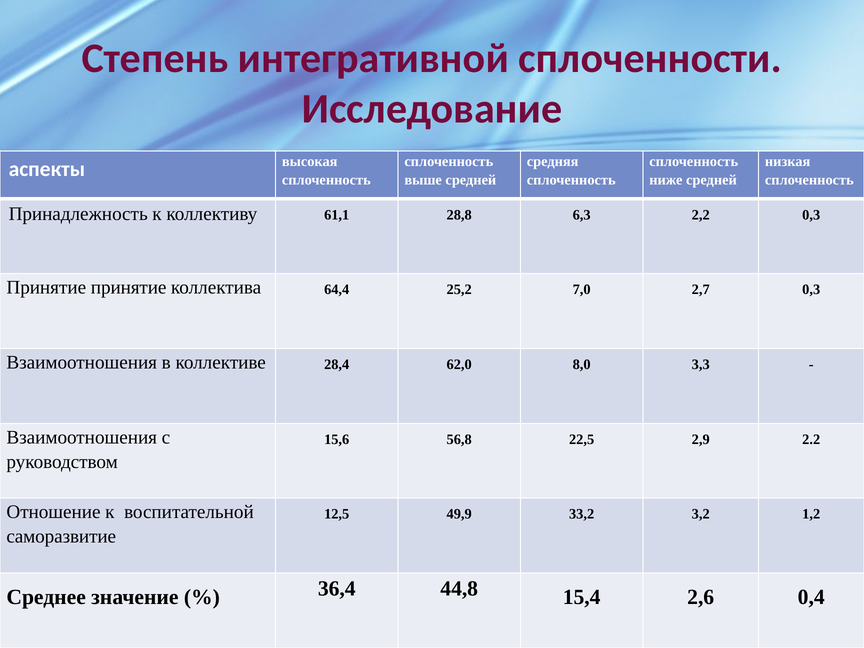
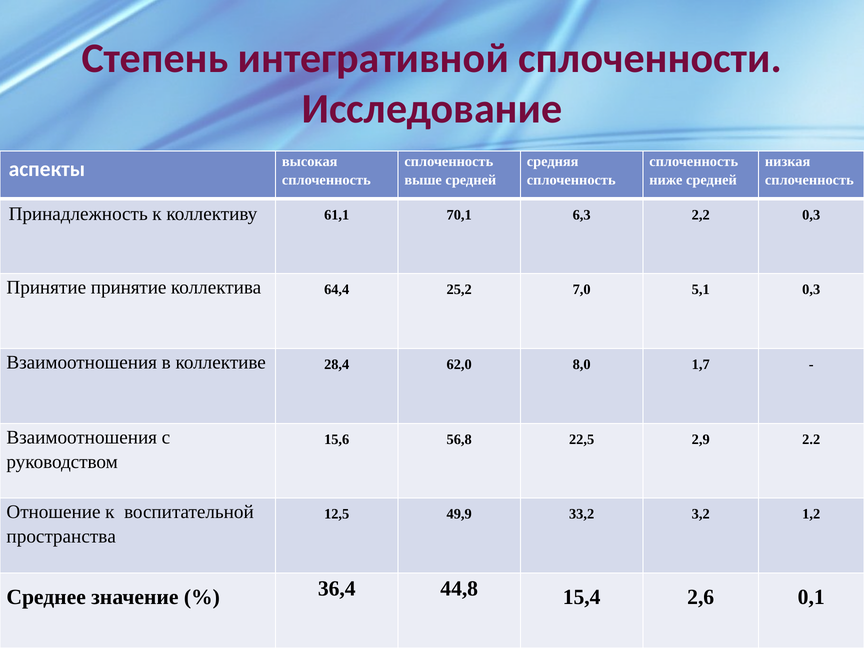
28,8: 28,8 -> 70,1
2,7: 2,7 -> 5,1
3,3: 3,3 -> 1,7
саморазвитие: саморазвитие -> пространства
0,4: 0,4 -> 0,1
